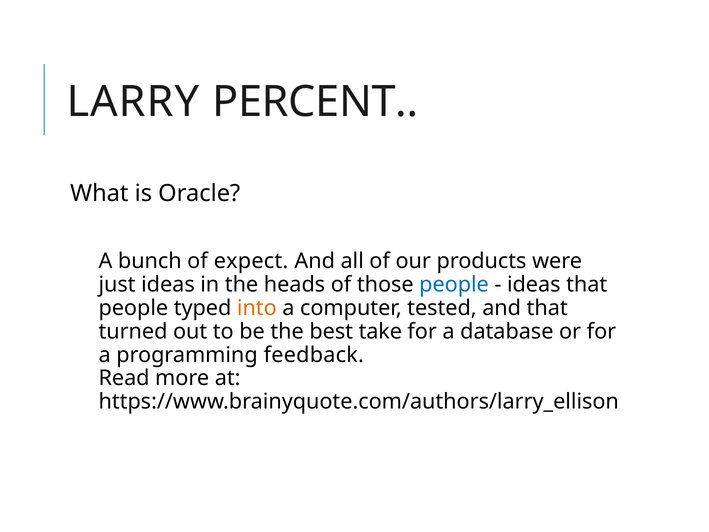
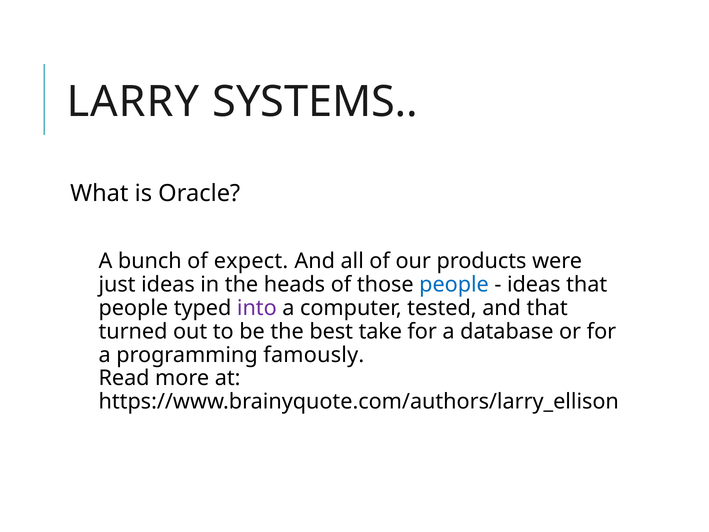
PERCENT: PERCENT -> SYSTEMS
into colour: orange -> purple
feedback: feedback -> famously
